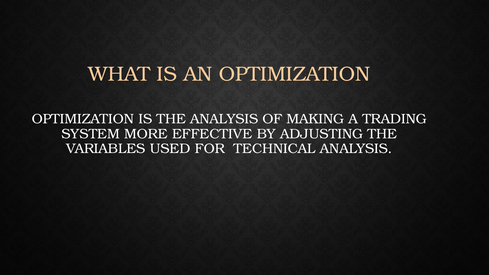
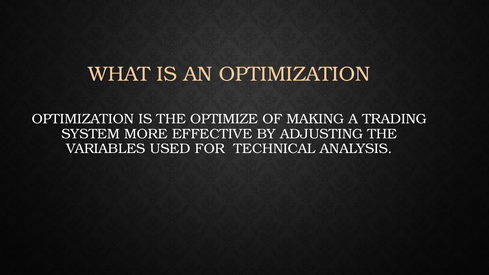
THE ANALYSIS: ANALYSIS -> OPTIMIZE
